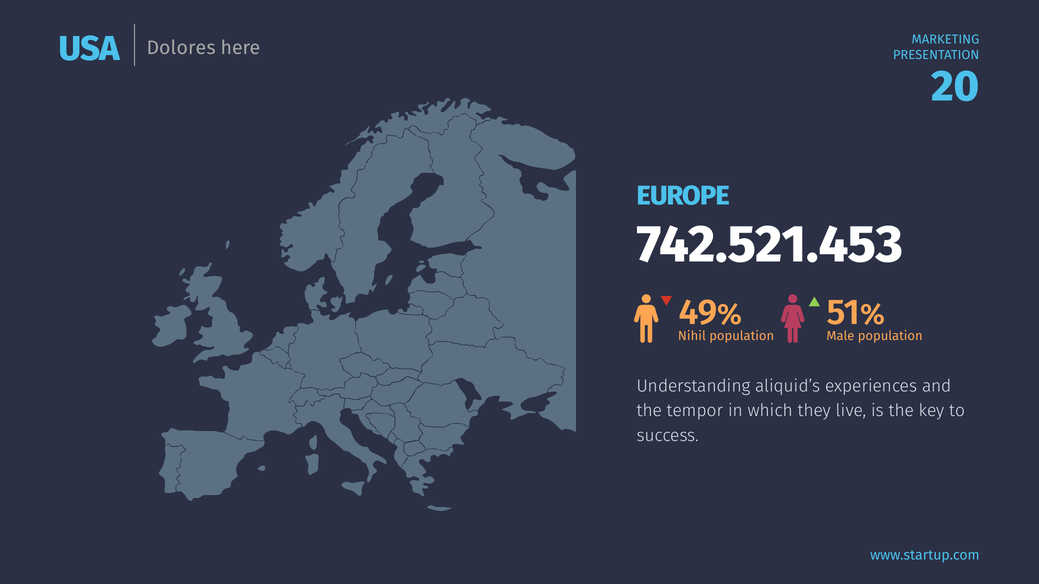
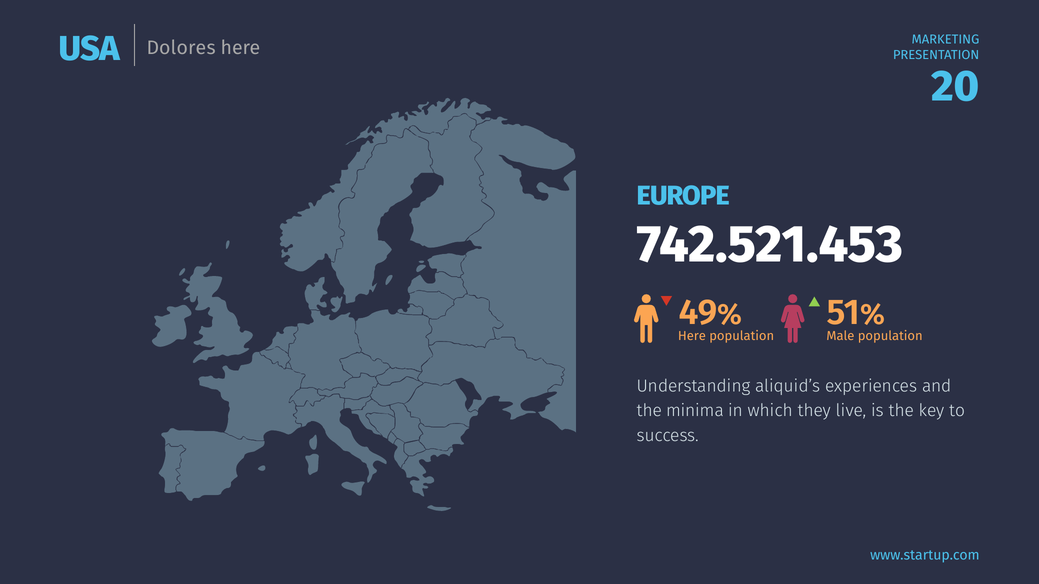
Nihil at (692, 336): Nihil -> Here
tempor: tempor -> minima
